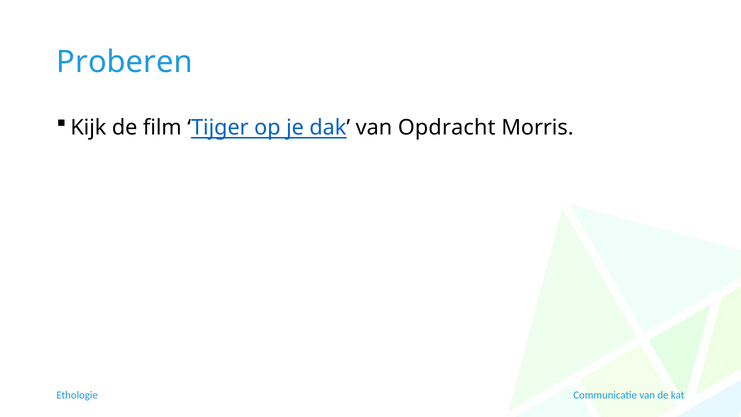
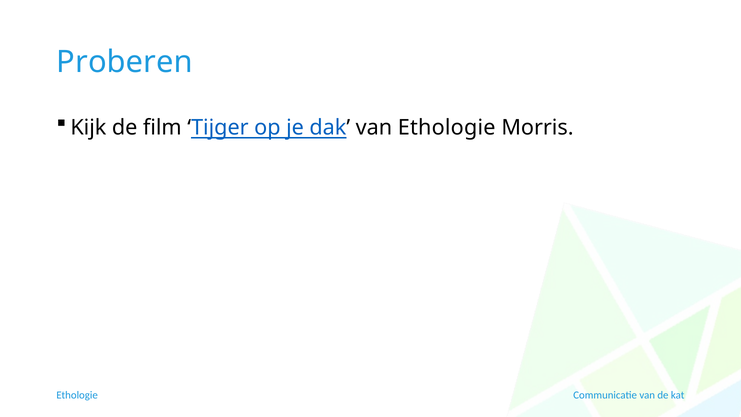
van Opdracht: Opdracht -> Ethologie
